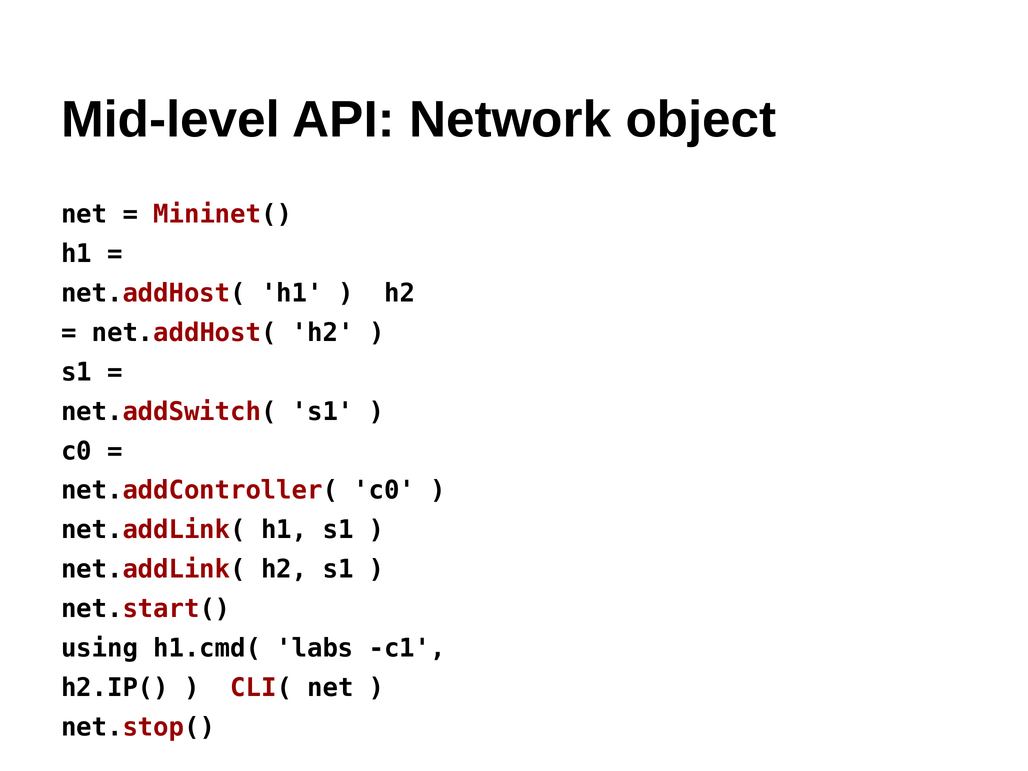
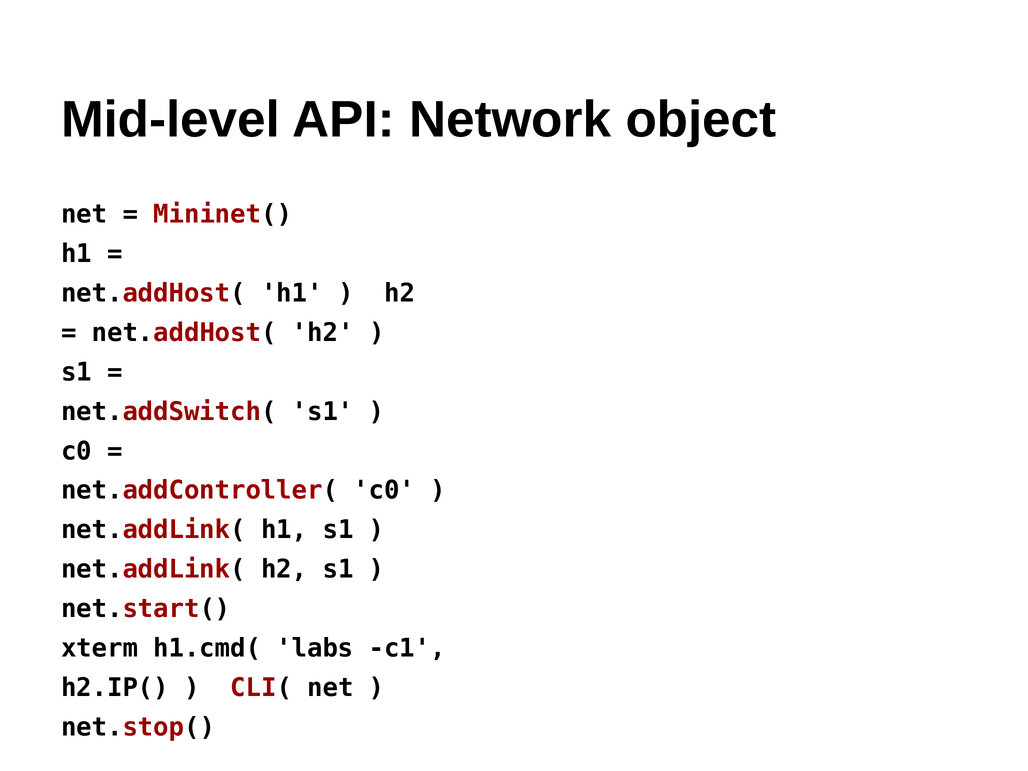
using: using -> xterm
